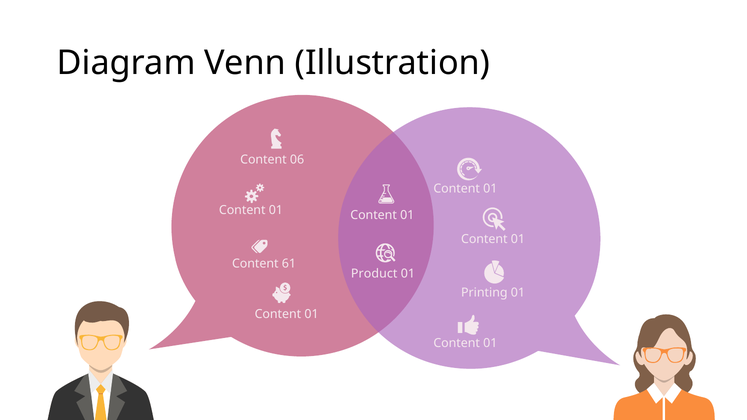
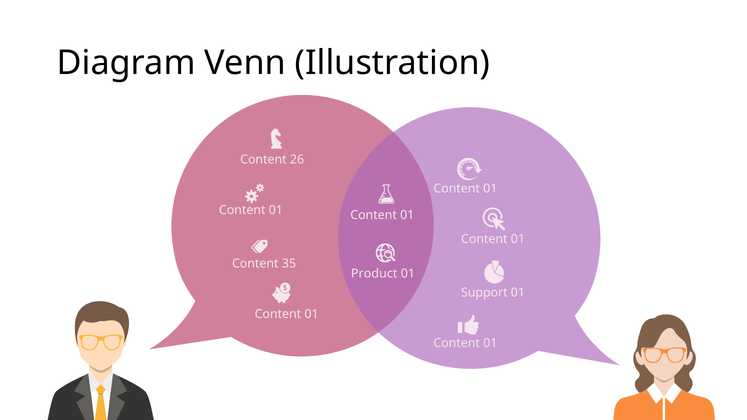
06: 06 -> 26
61: 61 -> 35
Printing: Printing -> Support
